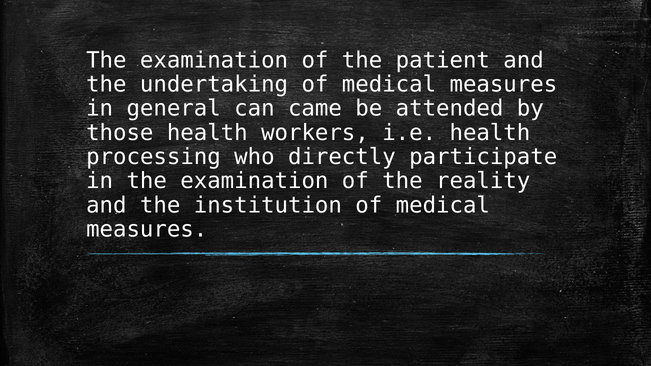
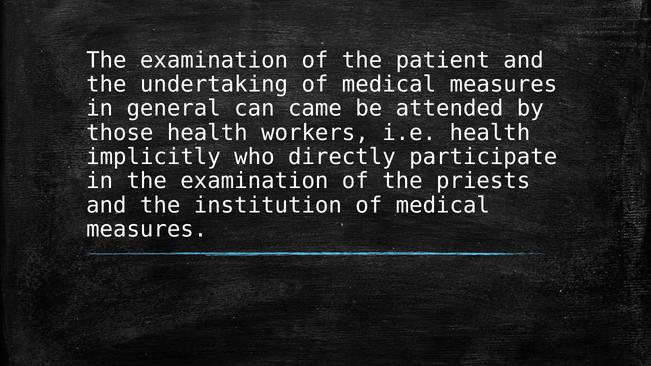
processing: processing -> implicitly
reality: reality -> priests
